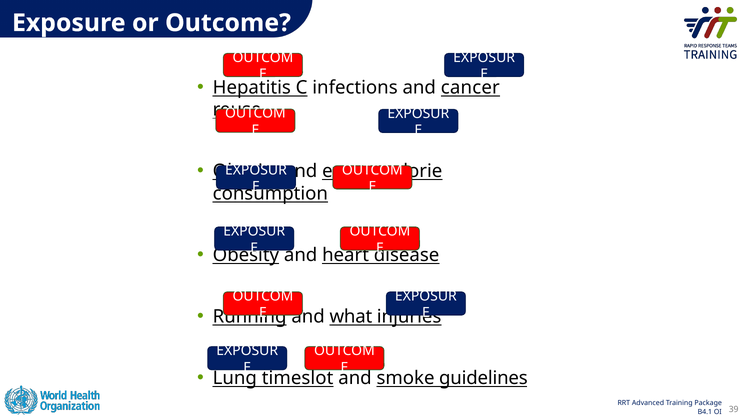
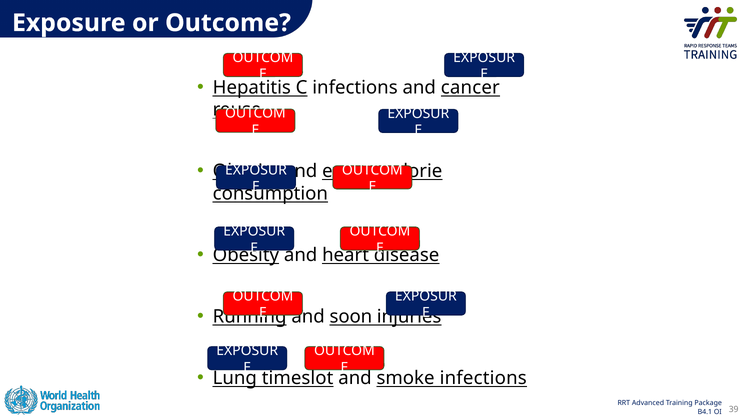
what: what -> soon
smoke guidelines: guidelines -> infections
